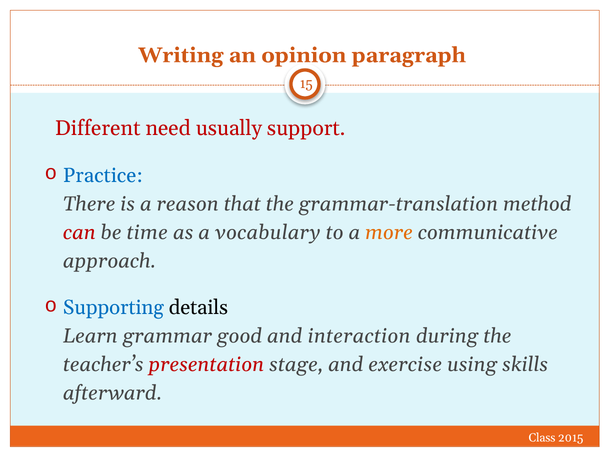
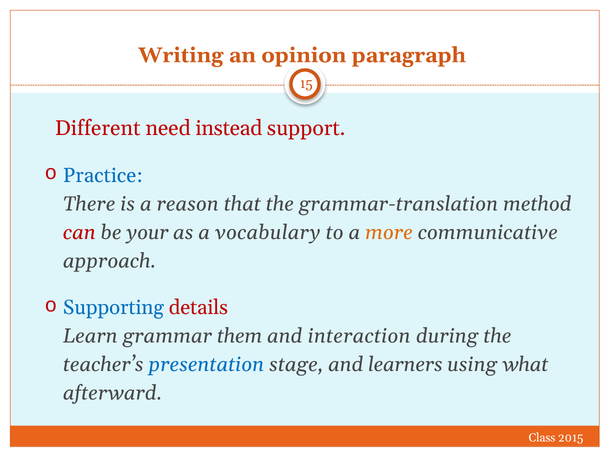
usually: usually -> instead
time: time -> your
details colour: black -> red
good: good -> them
presentation colour: red -> blue
exercise: exercise -> learners
skills: skills -> what
